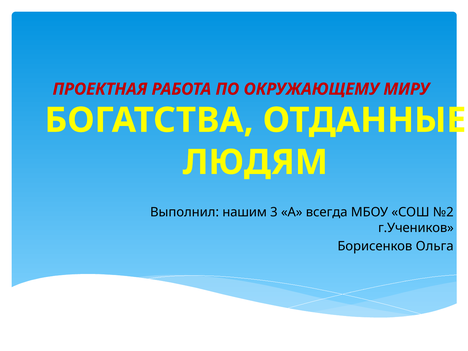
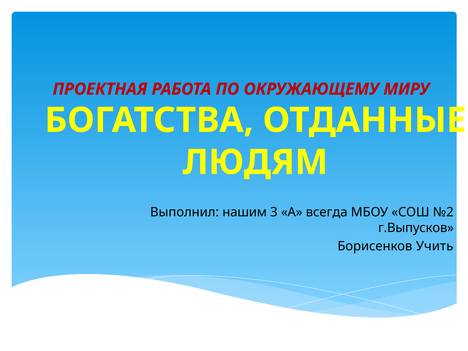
г.Учеников: г.Учеников -> г.Выпусков
Ольга: Ольга -> Учить
